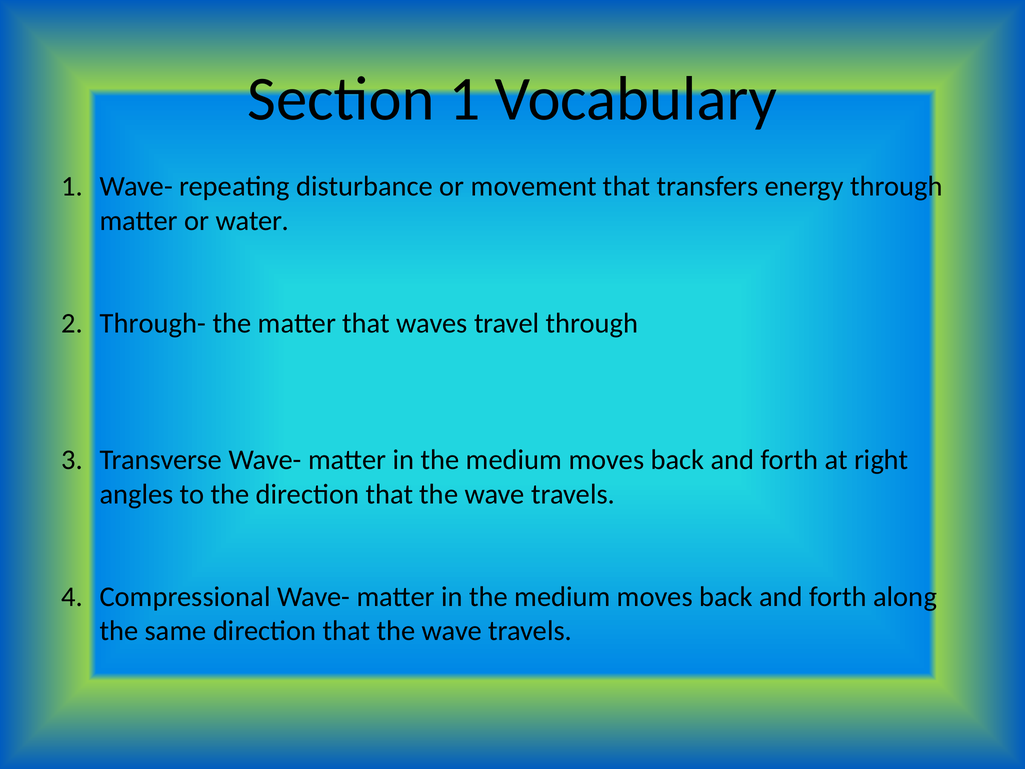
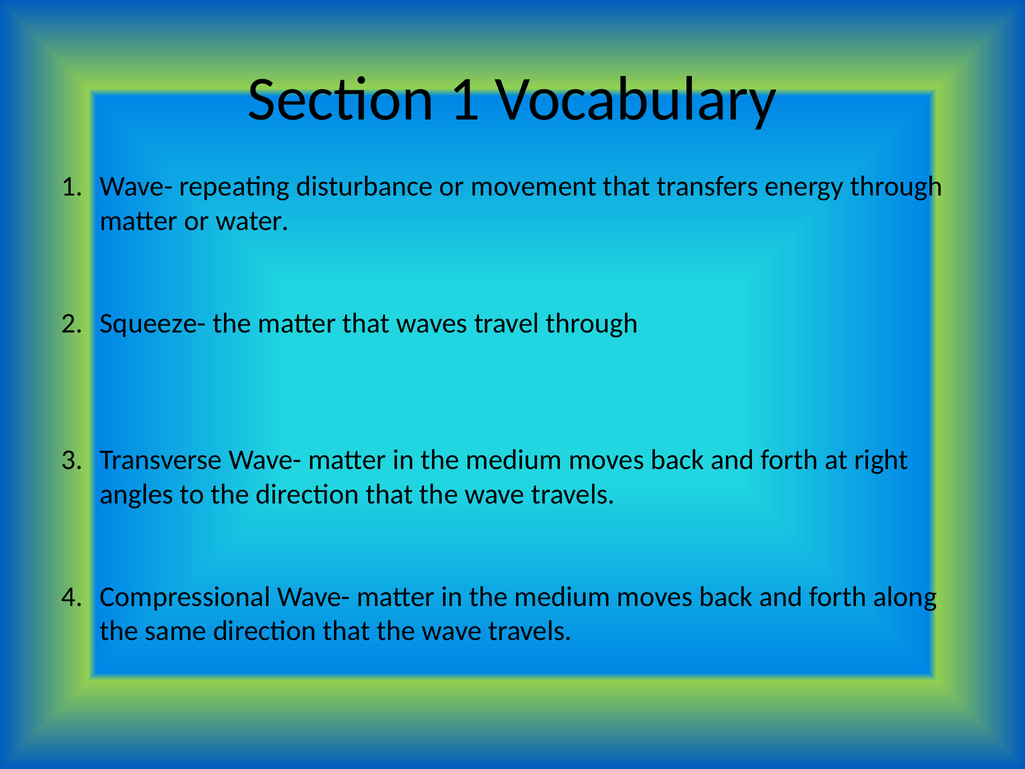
Through-: Through- -> Squeeze-
